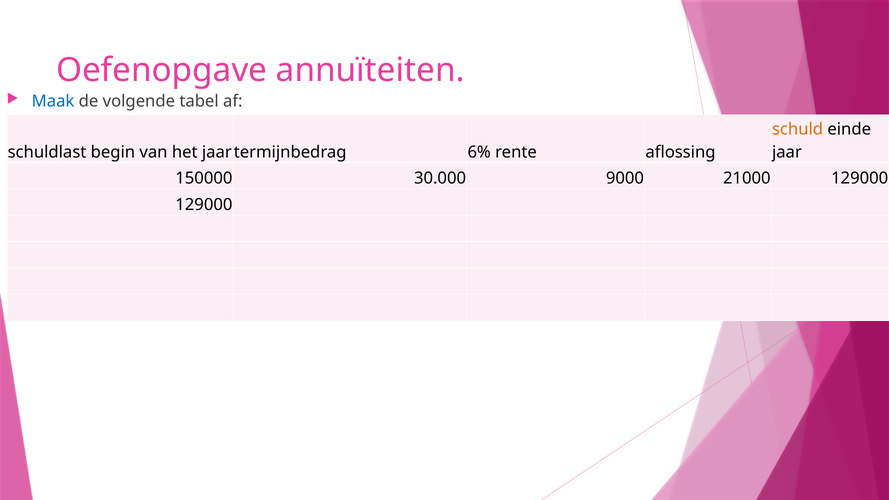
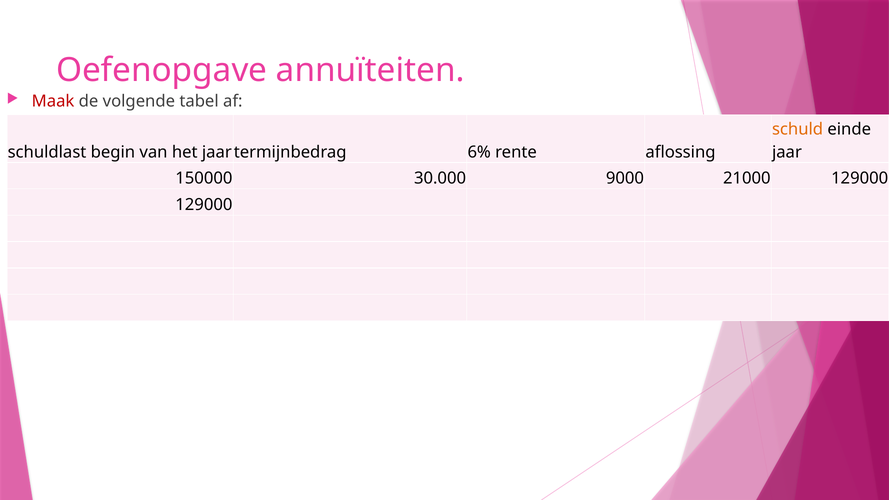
Maak colour: blue -> red
